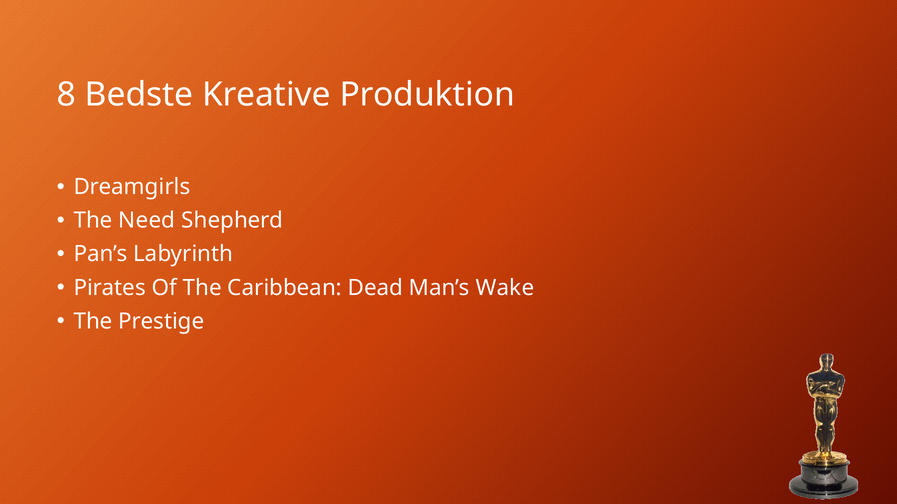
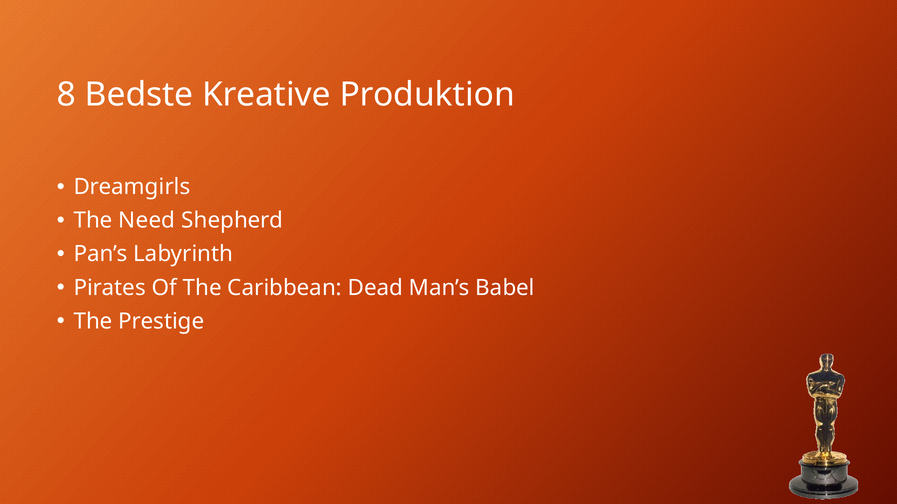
Wake: Wake -> Babel
